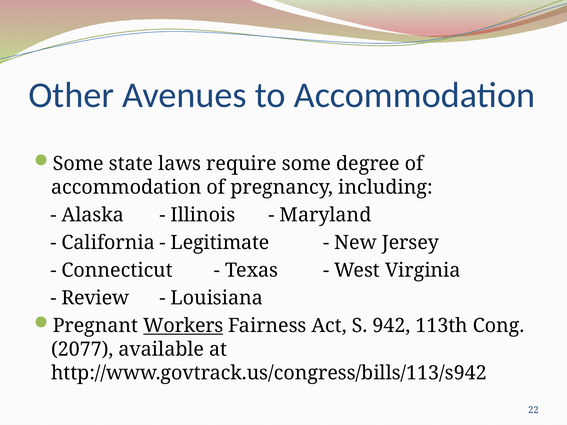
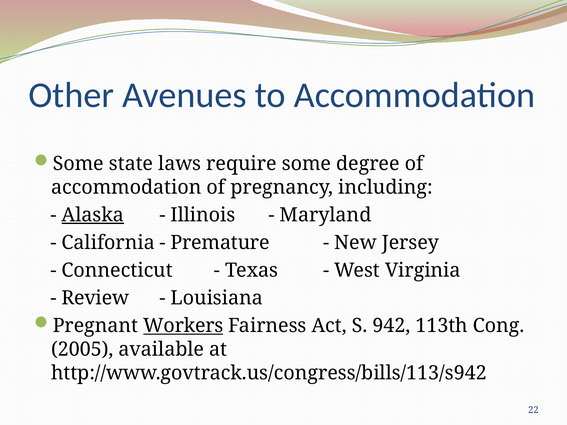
Alaska underline: none -> present
Legitimate: Legitimate -> Premature
2077: 2077 -> 2005
